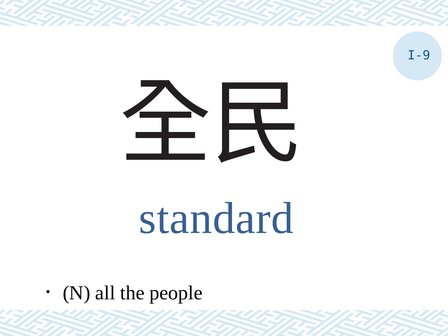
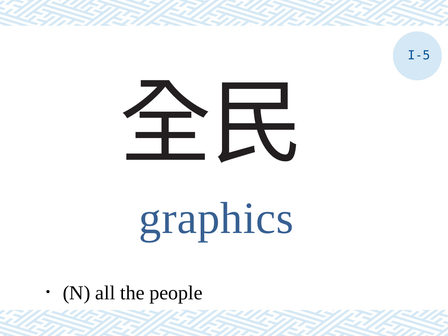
I-9: I-9 -> I-5
standard: standard -> graphics
